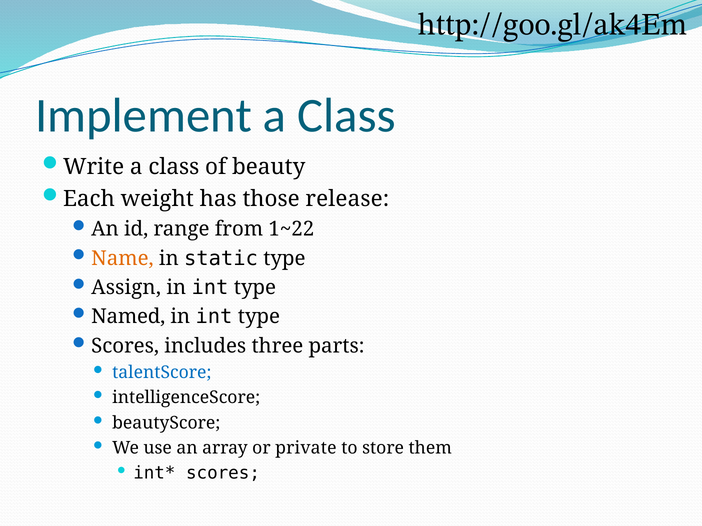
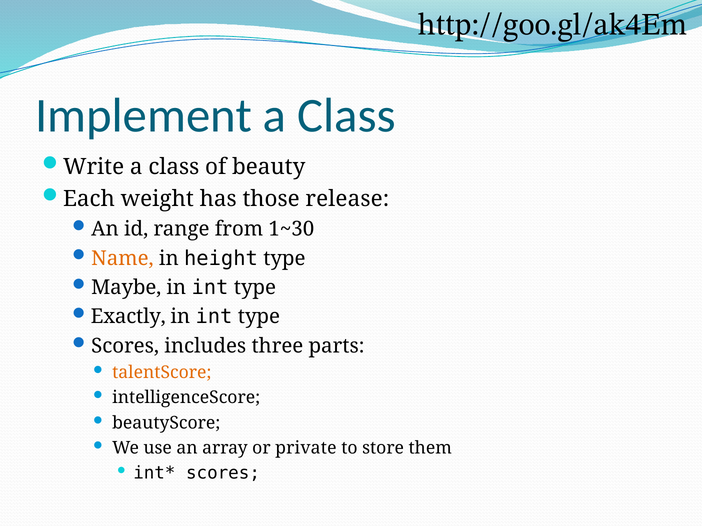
1~22: 1~22 -> 1~30
static: static -> height
Assign: Assign -> Maybe
Named: Named -> Exactly
talentScore colour: blue -> orange
